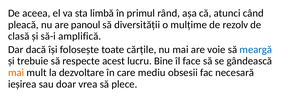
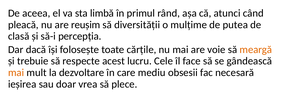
panoul: panoul -> reușim
rezolv: rezolv -> putea
amplifică: amplifică -> percepția
meargă colour: blue -> orange
Bine: Bine -> Cele
